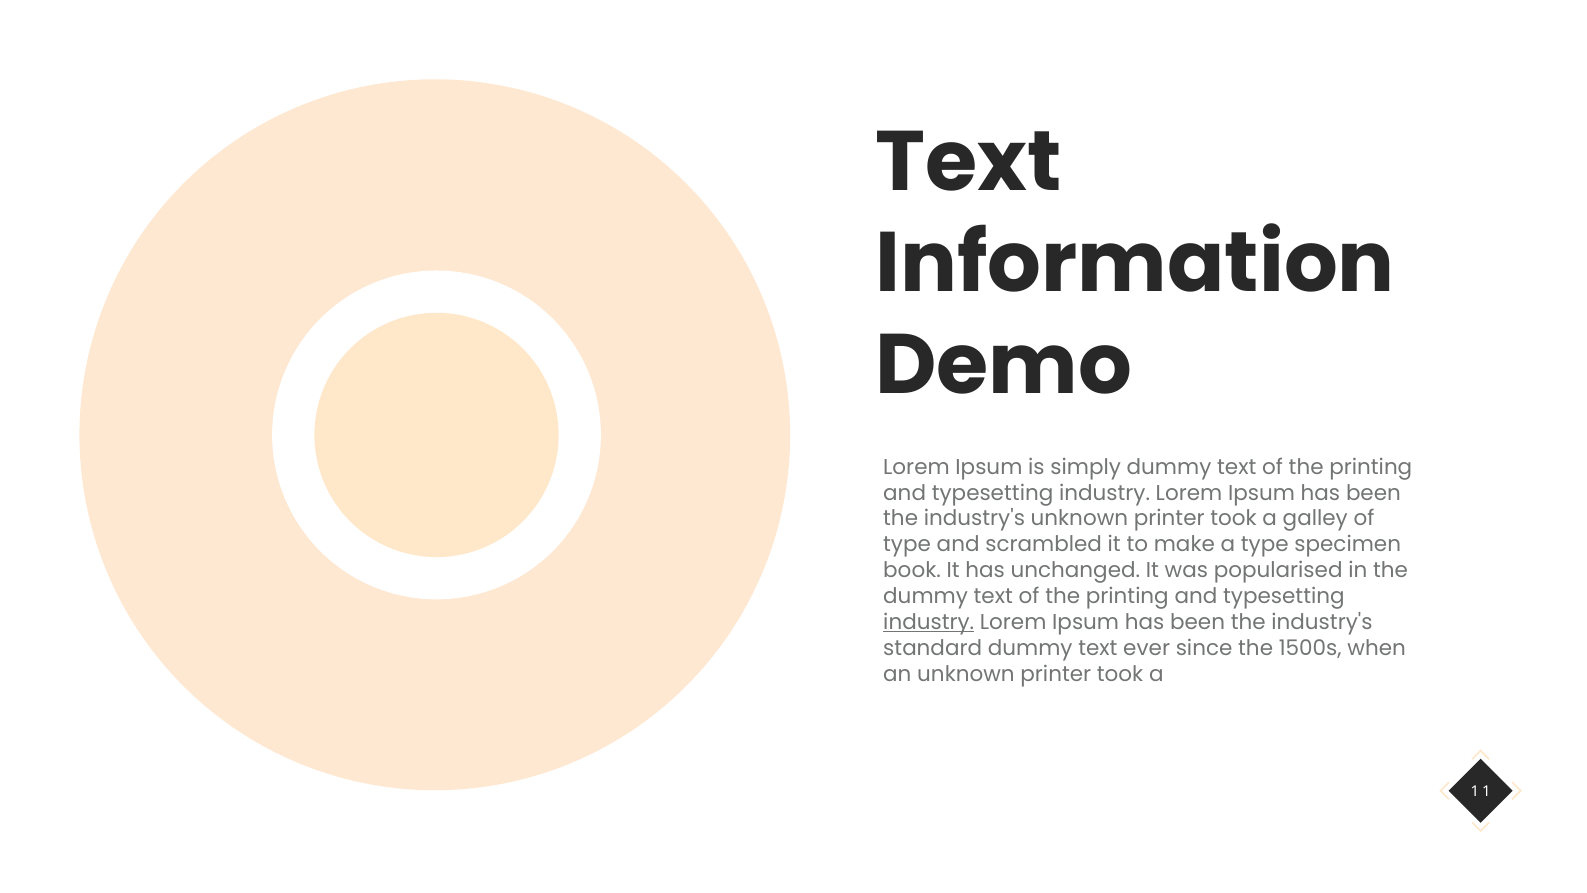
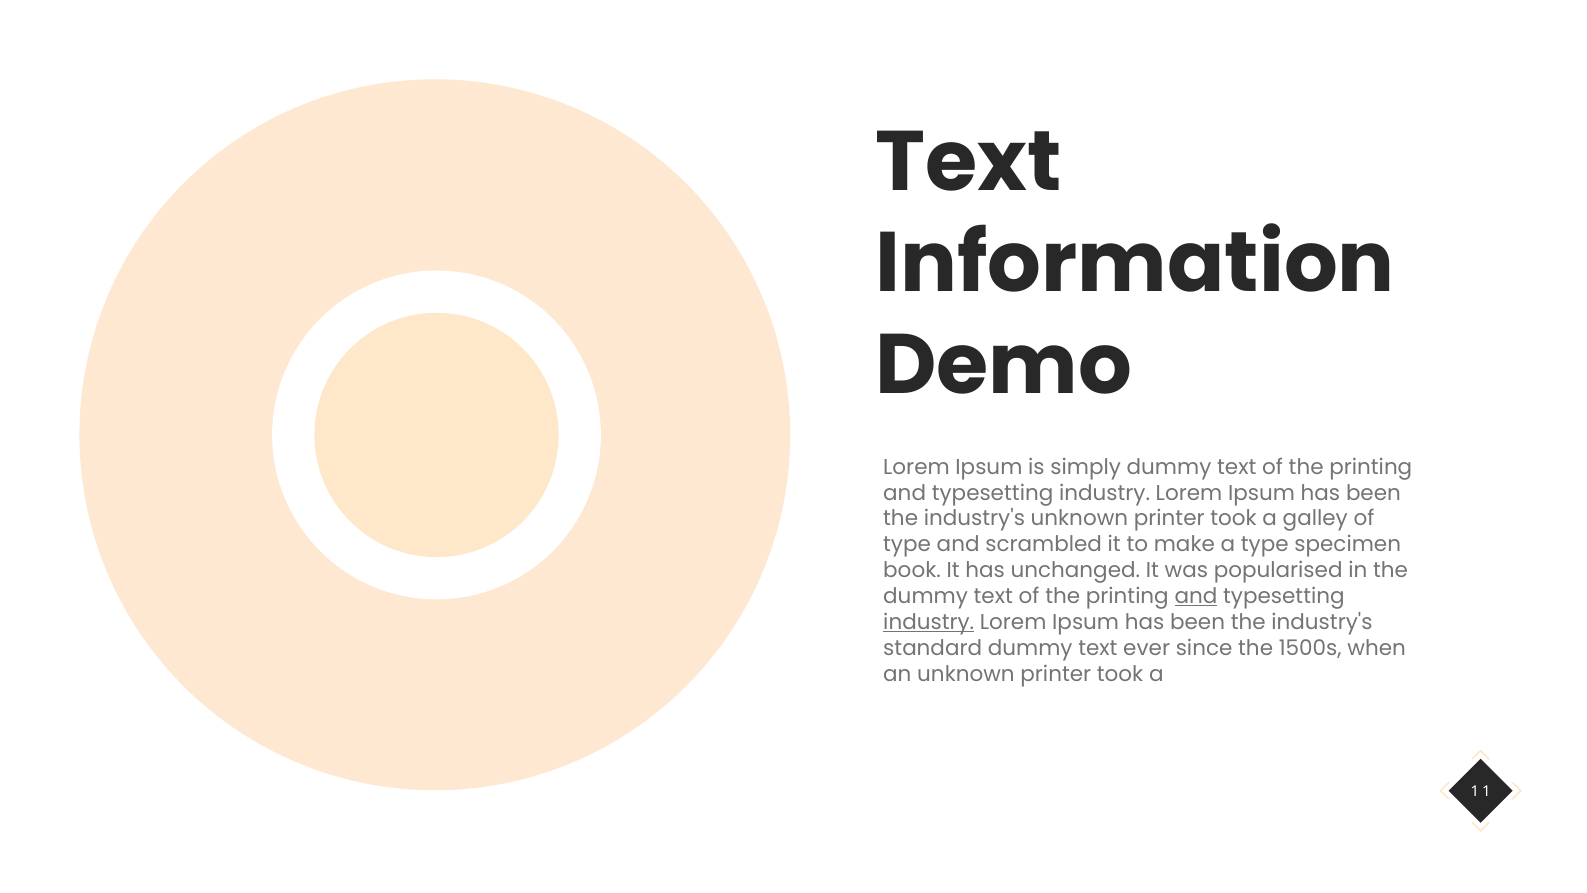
and at (1196, 596) underline: none -> present
